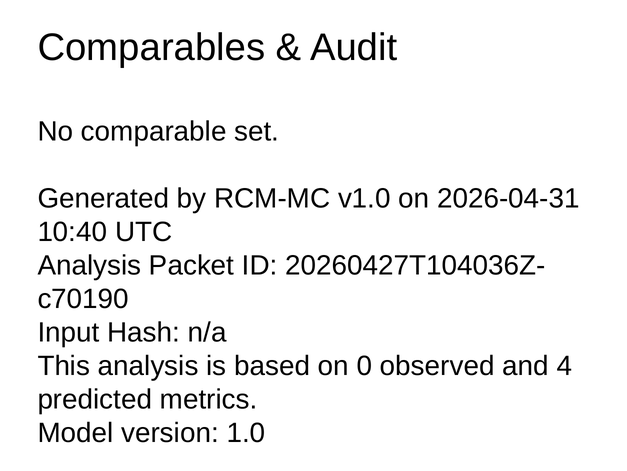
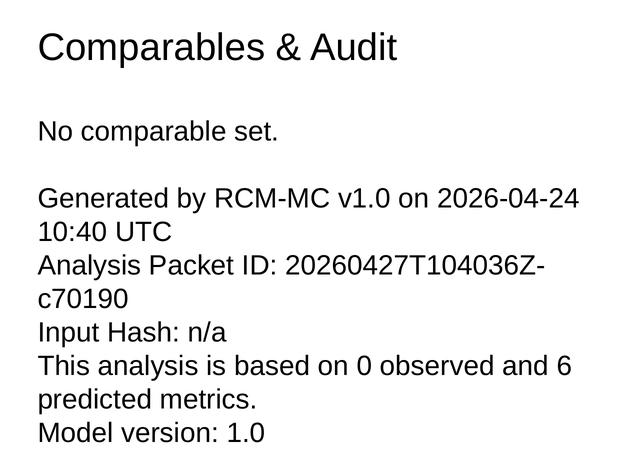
2026-04-31: 2026-04-31 -> 2026-04-24
4: 4 -> 6
